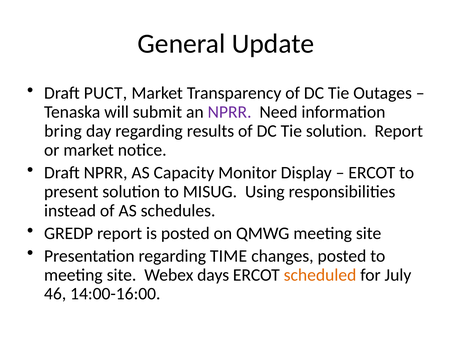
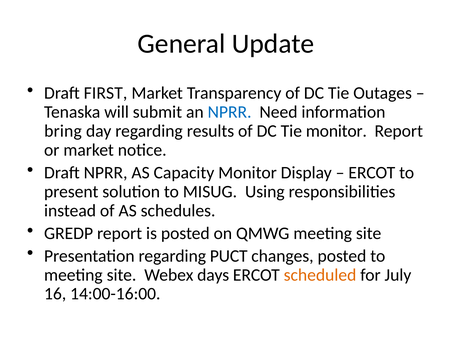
PUCT: PUCT -> FIRST
NPRR at (230, 112) colour: purple -> blue
Tie solution: solution -> monitor
TIME: TIME -> PUCT
46: 46 -> 16
